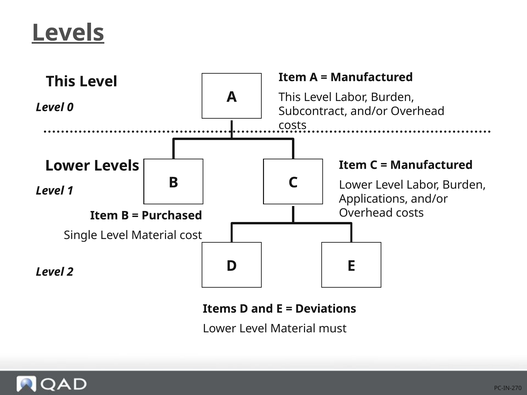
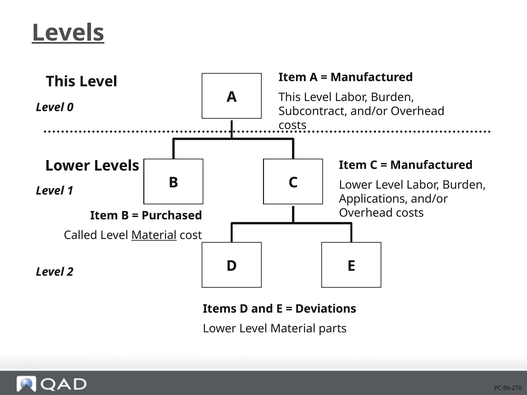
Single: Single -> Called
Material at (154, 236) underline: none -> present
must: must -> parts
